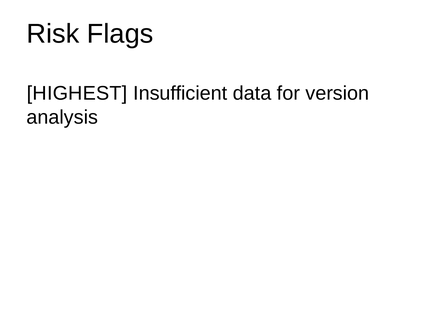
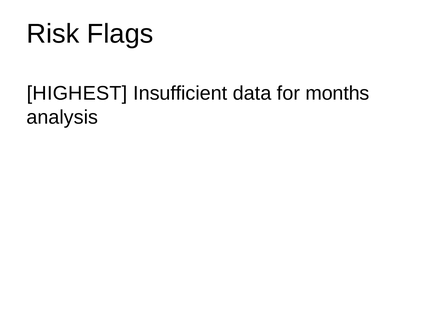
version: version -> months
